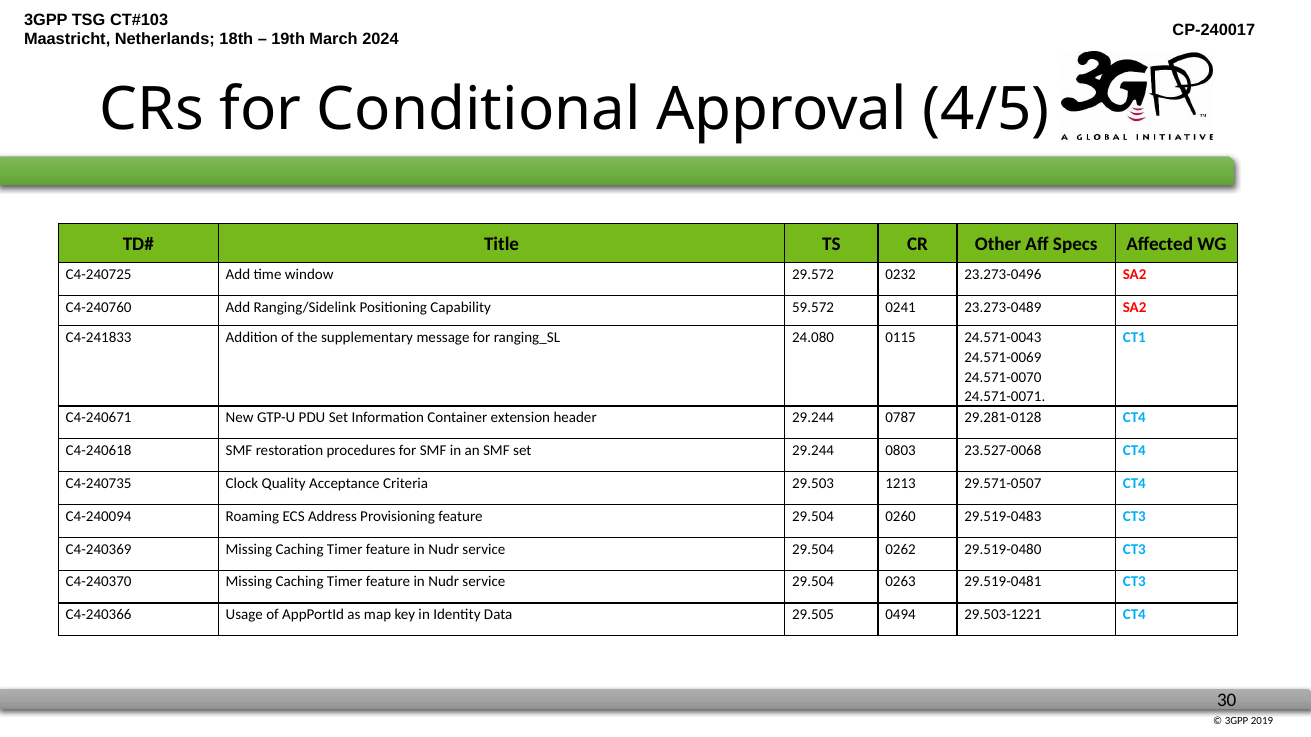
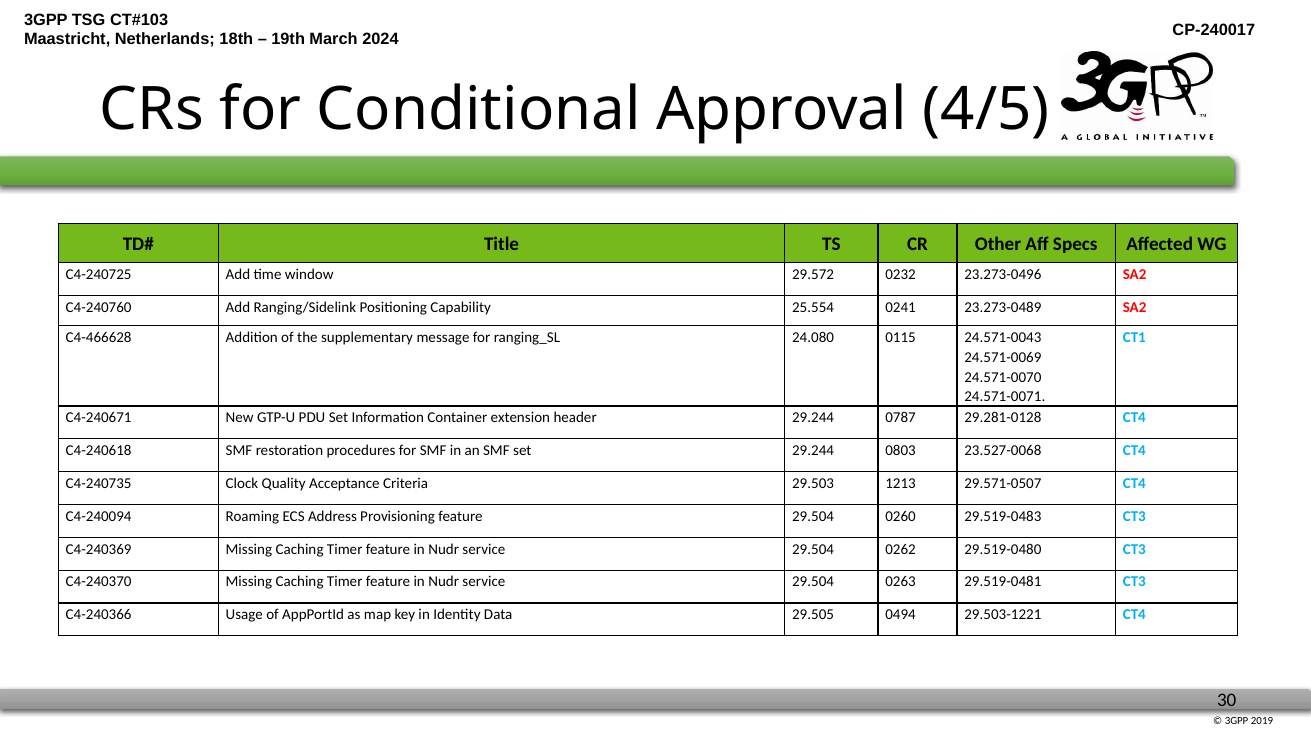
59.572: 59.572 -> 25.554
C4-241833: C4-241833 -> C4-466628
